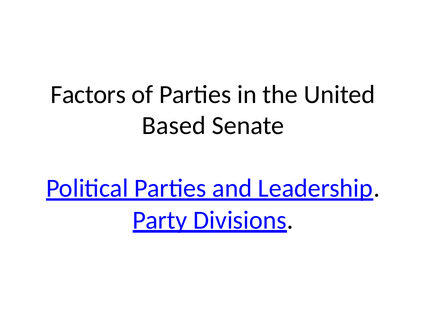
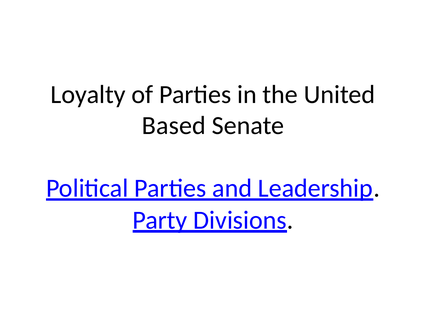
Factors: Factors -> Loyalty
